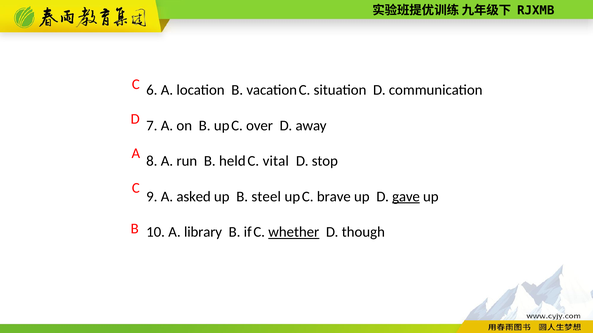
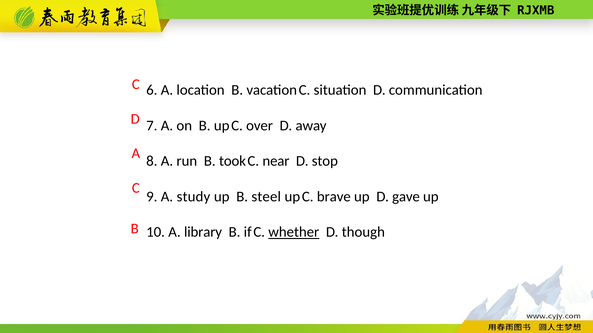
held: held -> took
vital: vital -> near
asked: asked -> study
gave underline: present -> none
